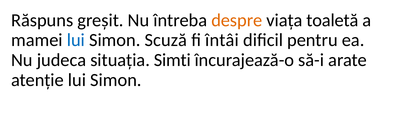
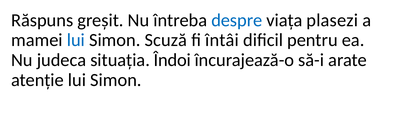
despre colour: orange -> blue
toaletă: toaletă -> plasezi
Simti: Simti -> Îndoi
